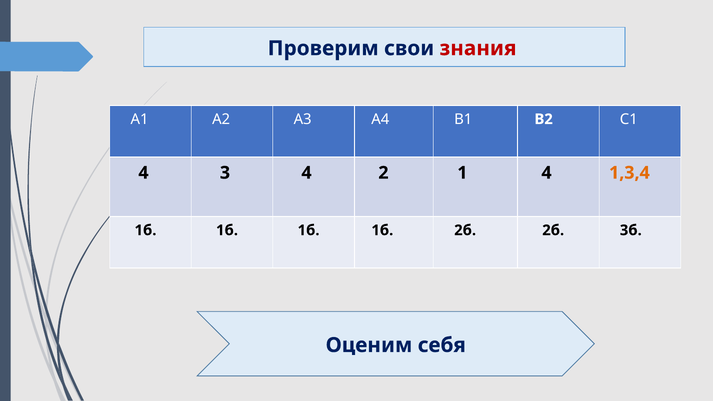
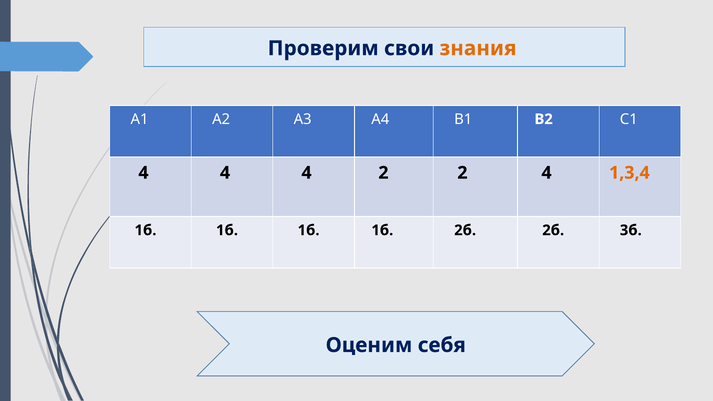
знания colour: red -> orange
3 at (225, 173): 3 -> 4
2 1: 1 -> 2
